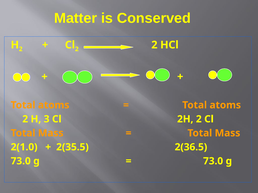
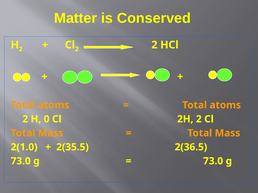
3: 3 -> 0
